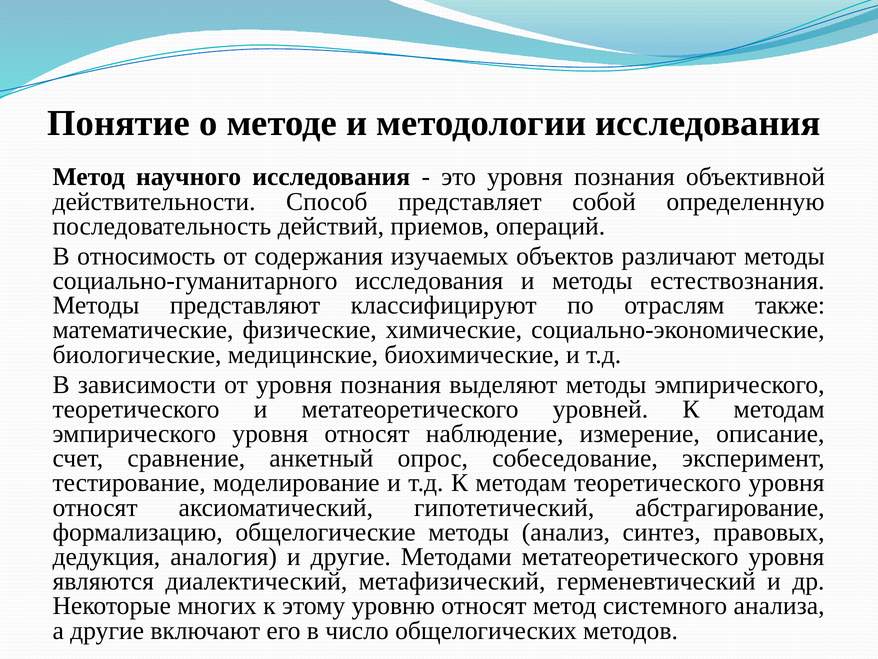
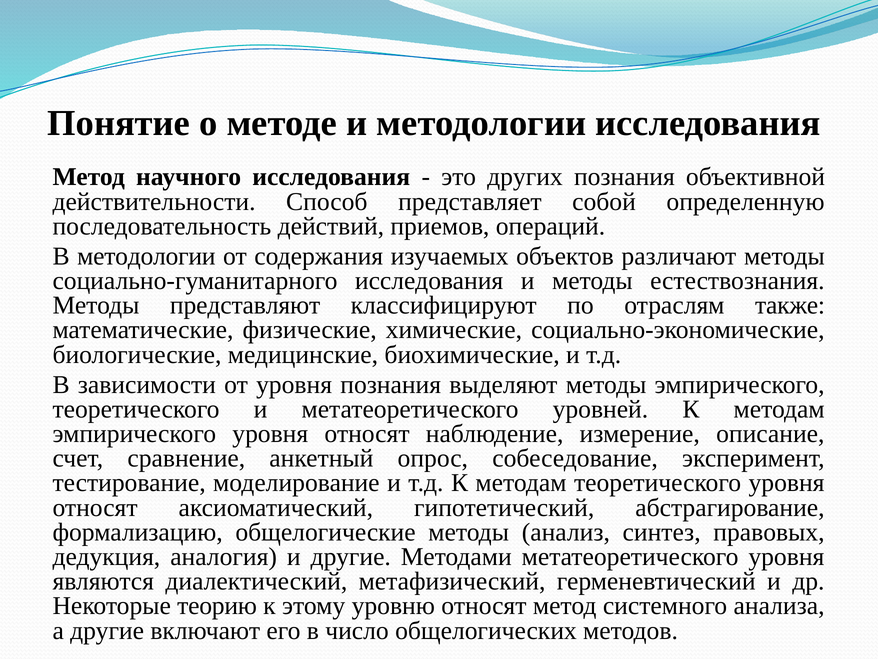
это уровня: уровня -> других
В относимость: относимость -> методологии
многих: многих -> теорию
